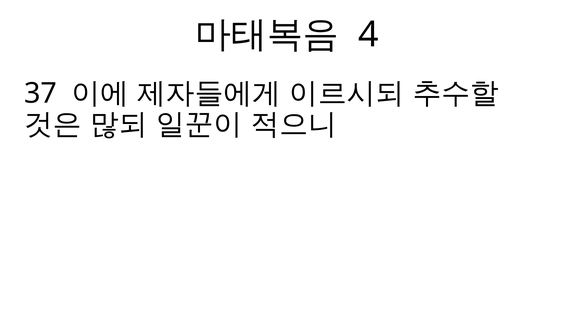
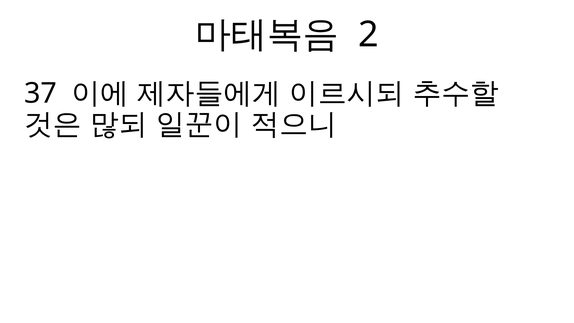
4: 4 -> 2
